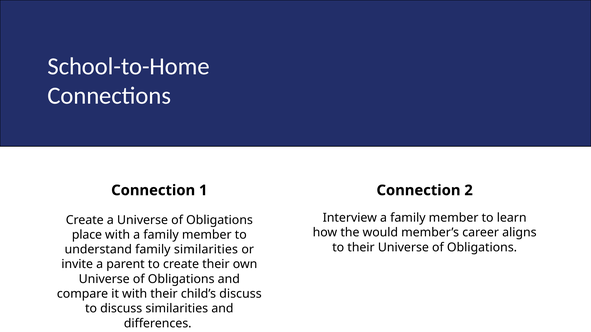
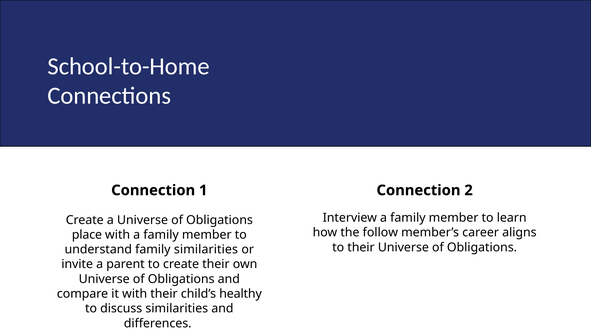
would: would -> follow
child’s discuss: discuss -> healthy
